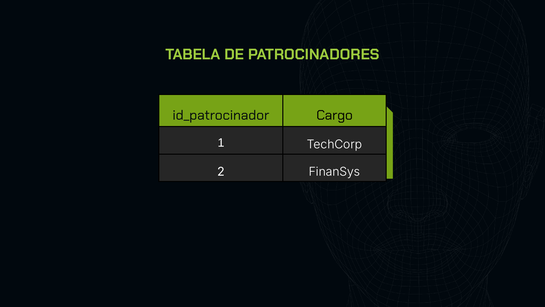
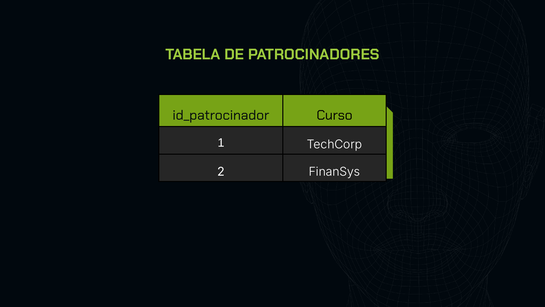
Cargo: Cargo -> Curso
